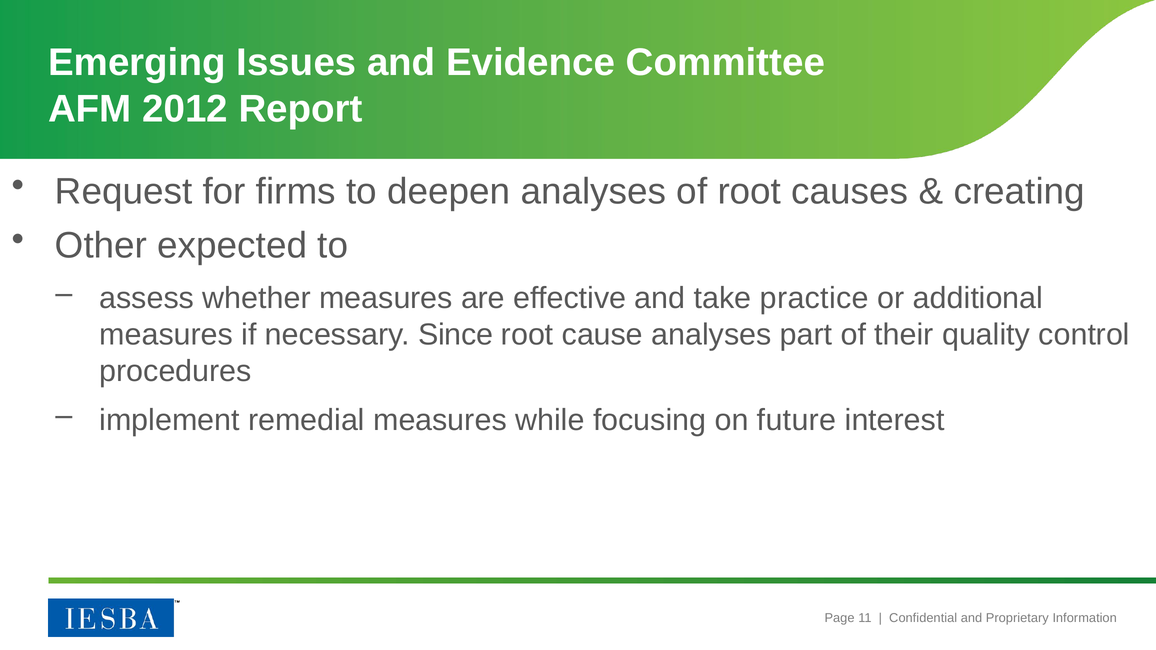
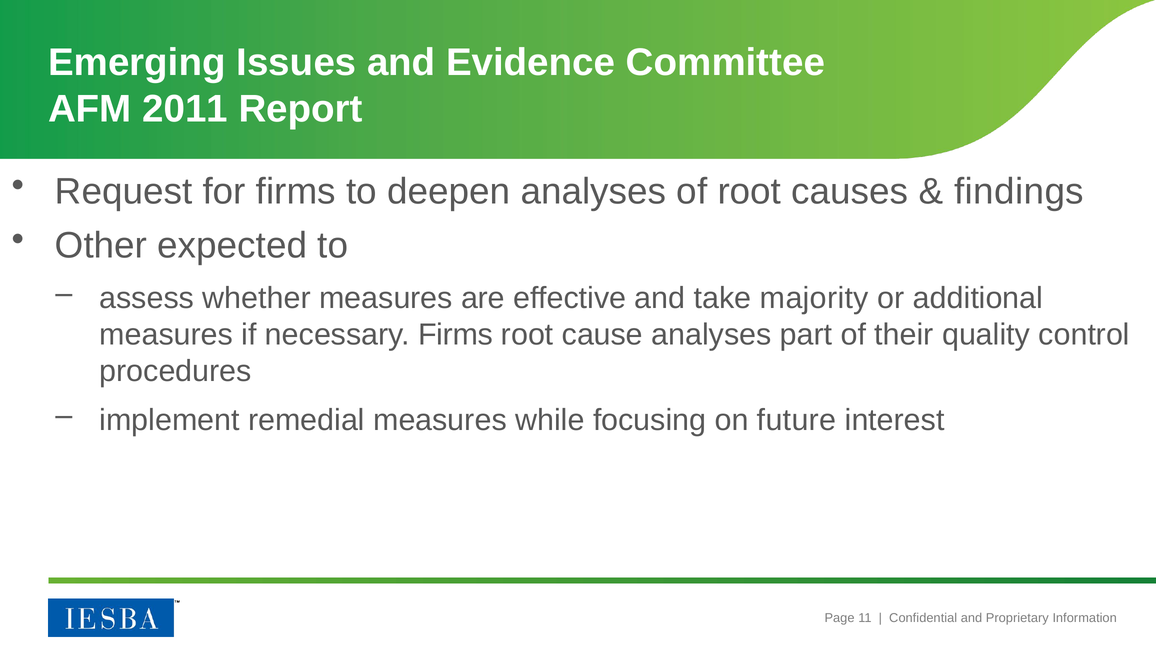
2012: 2012 -> 2011
creating: creating -> findings
practice: practice -> majority
necessary Since: Since -> Firms
